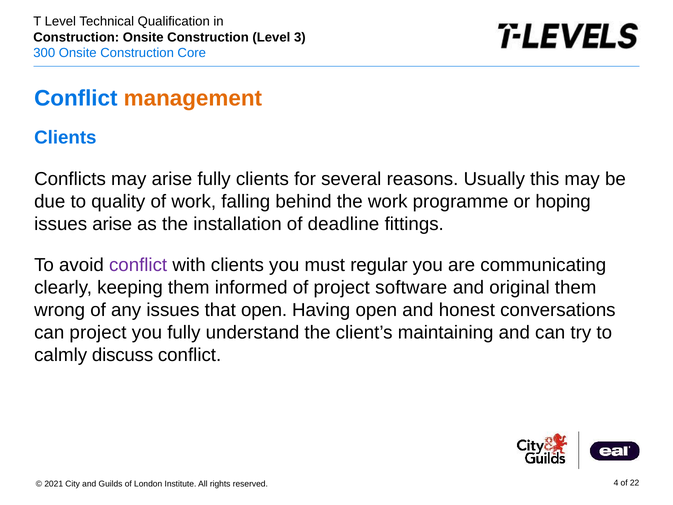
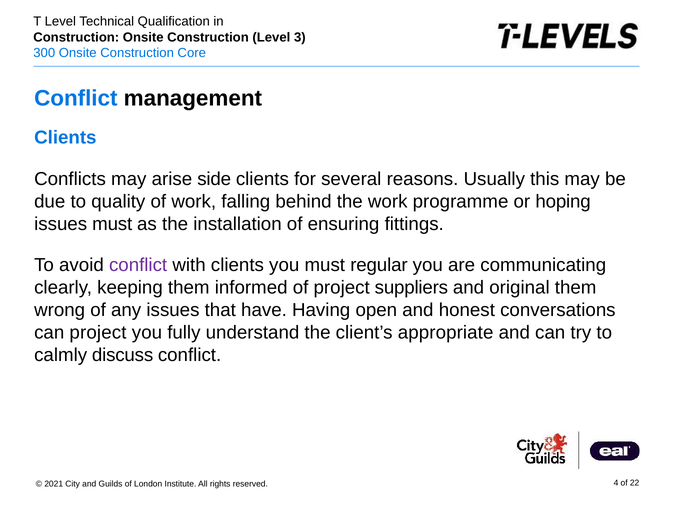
management colour: orange -> black
arise fully: fully -> side
issues arise: arise -> must
deadline: deadline -> ensuring
software: software -> suppliers
that open: open -> have
maintaining: maintaining -> appropriate
